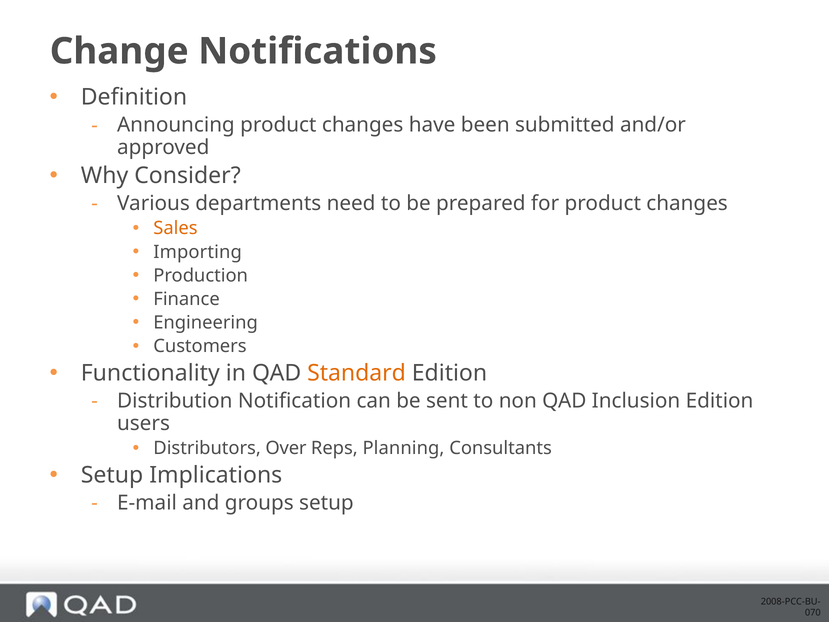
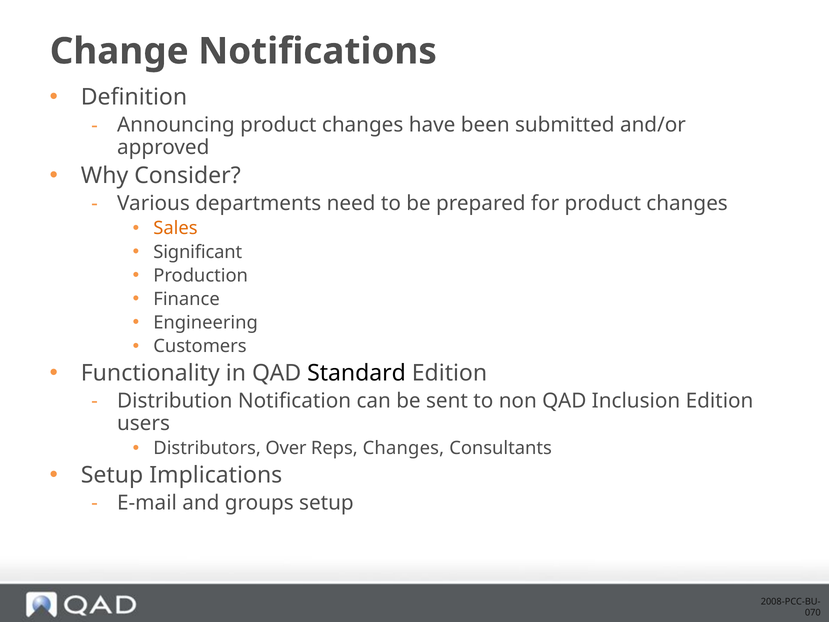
Importing: Importing -> Significant
Standard colour: orange -> black
Reps Planning: Planning -> Changes
